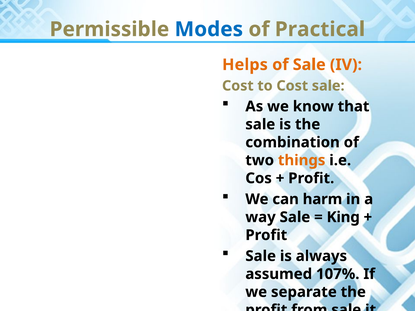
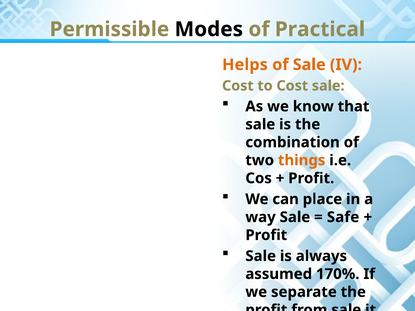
Modes colour: blue -> black
harm: harm -> place
King: King -> Safe
107%: 107% -> 170%
